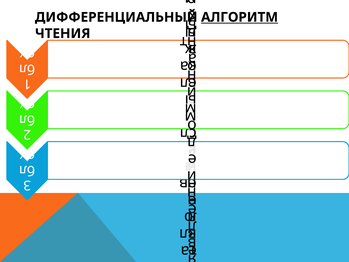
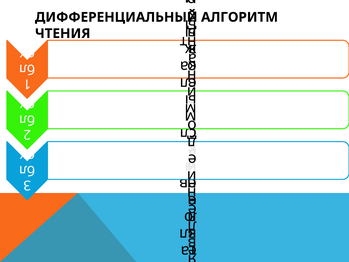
АЛГОРИТМ underline: present -> none
